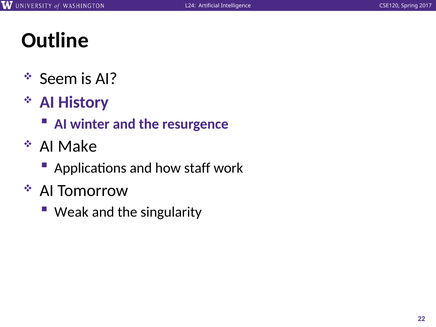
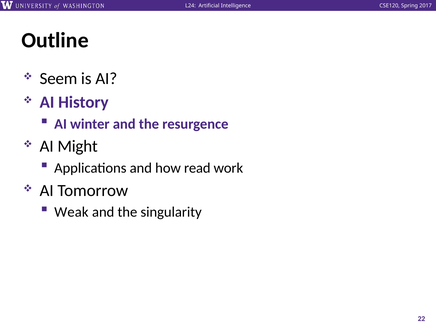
Make: Make -> Might
staff: staff -> read
